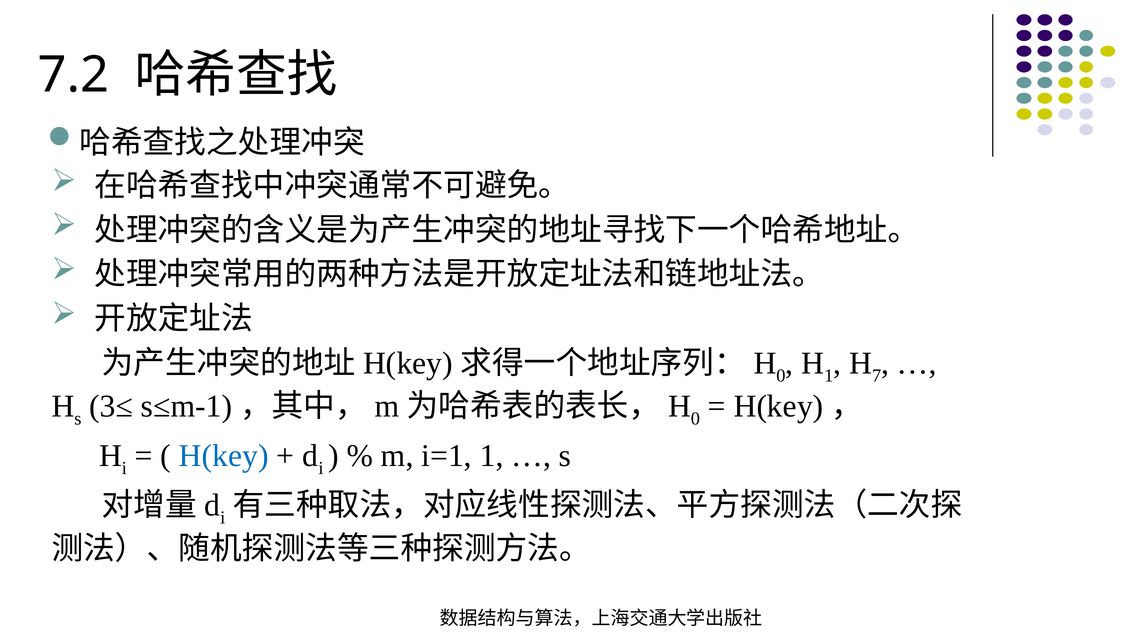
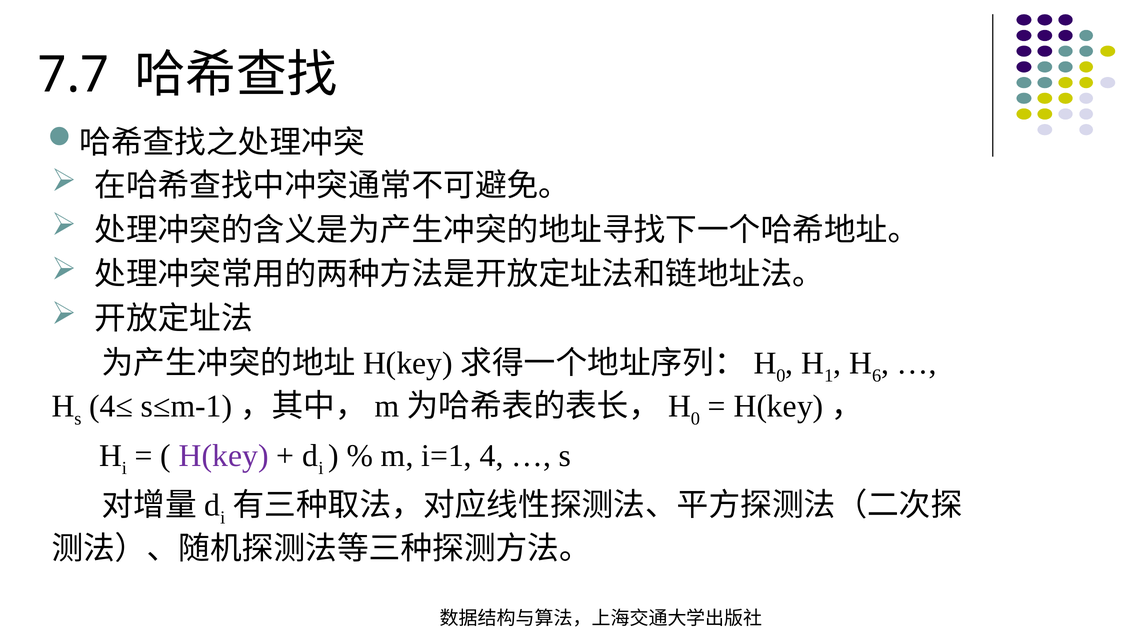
7.2: 7.2 -> 7.7
7: 7 -> 6
3≤: 3≤ -> 4≤
H(key colour: blue -> purple
i=1 1: 1 -> 4
